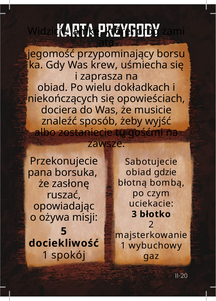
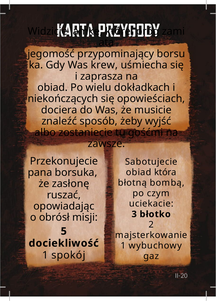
gdzie: gdzie -> która
ożywa: ożywa -> obrósł
